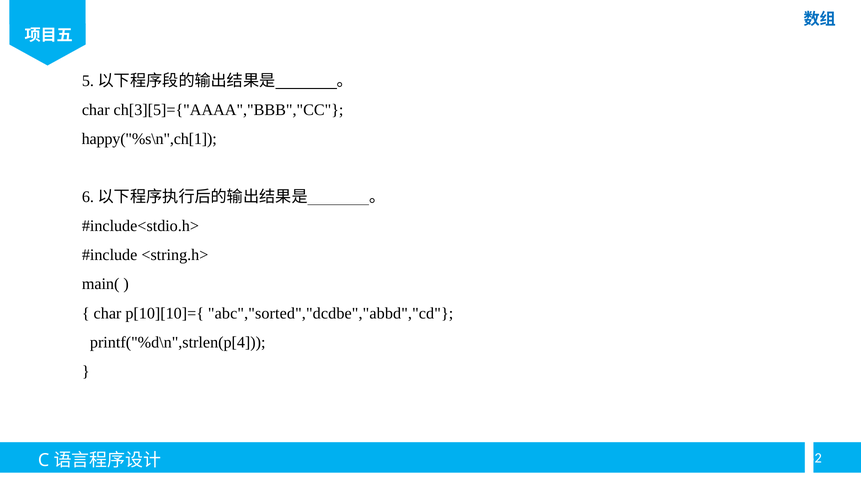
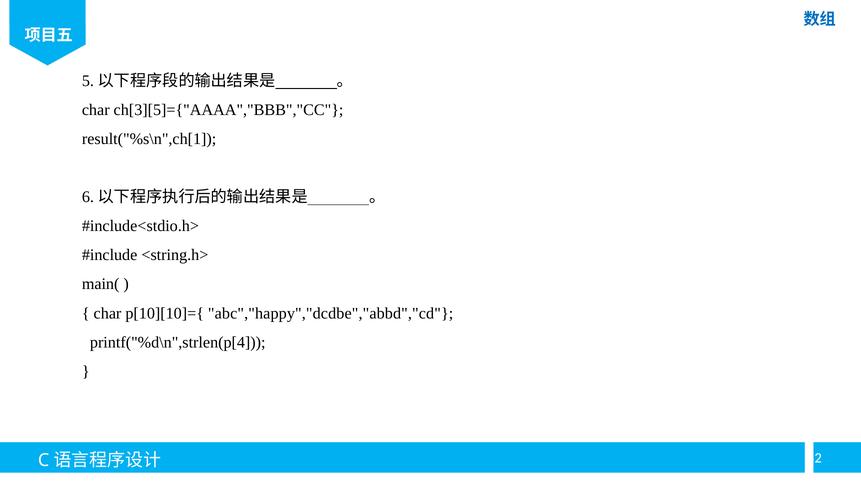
happy("%s\n",ch[1: happy("%s\n",ch[1 -> result("%s\n",ch[1
abc","sorted","dcdbe","abbd","cd: abc","sorted","dcdbe","abbd","cd -> abc","happy","dcdbe","abbd","cd
